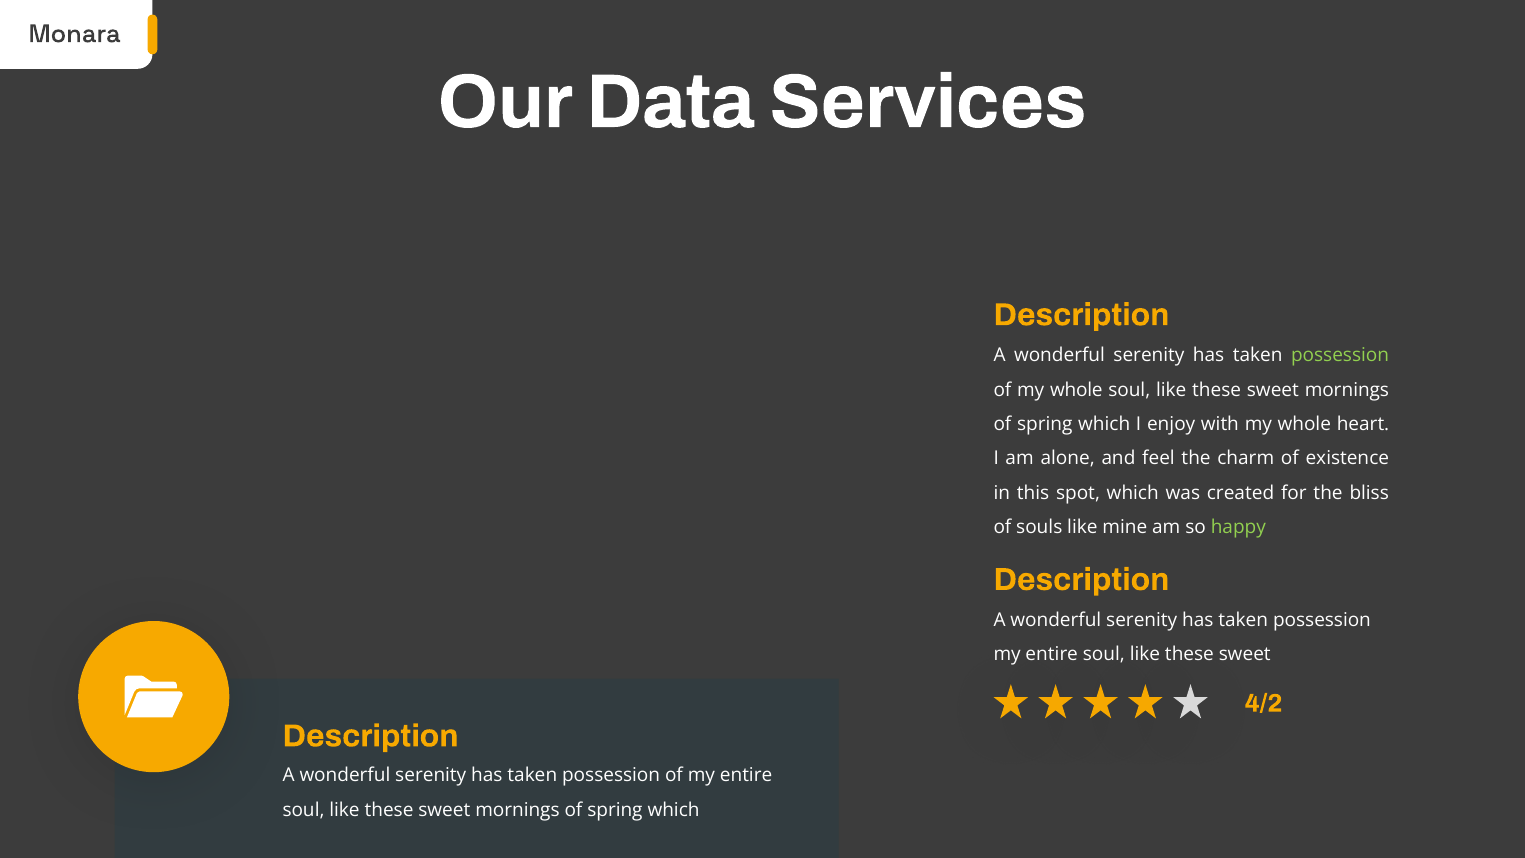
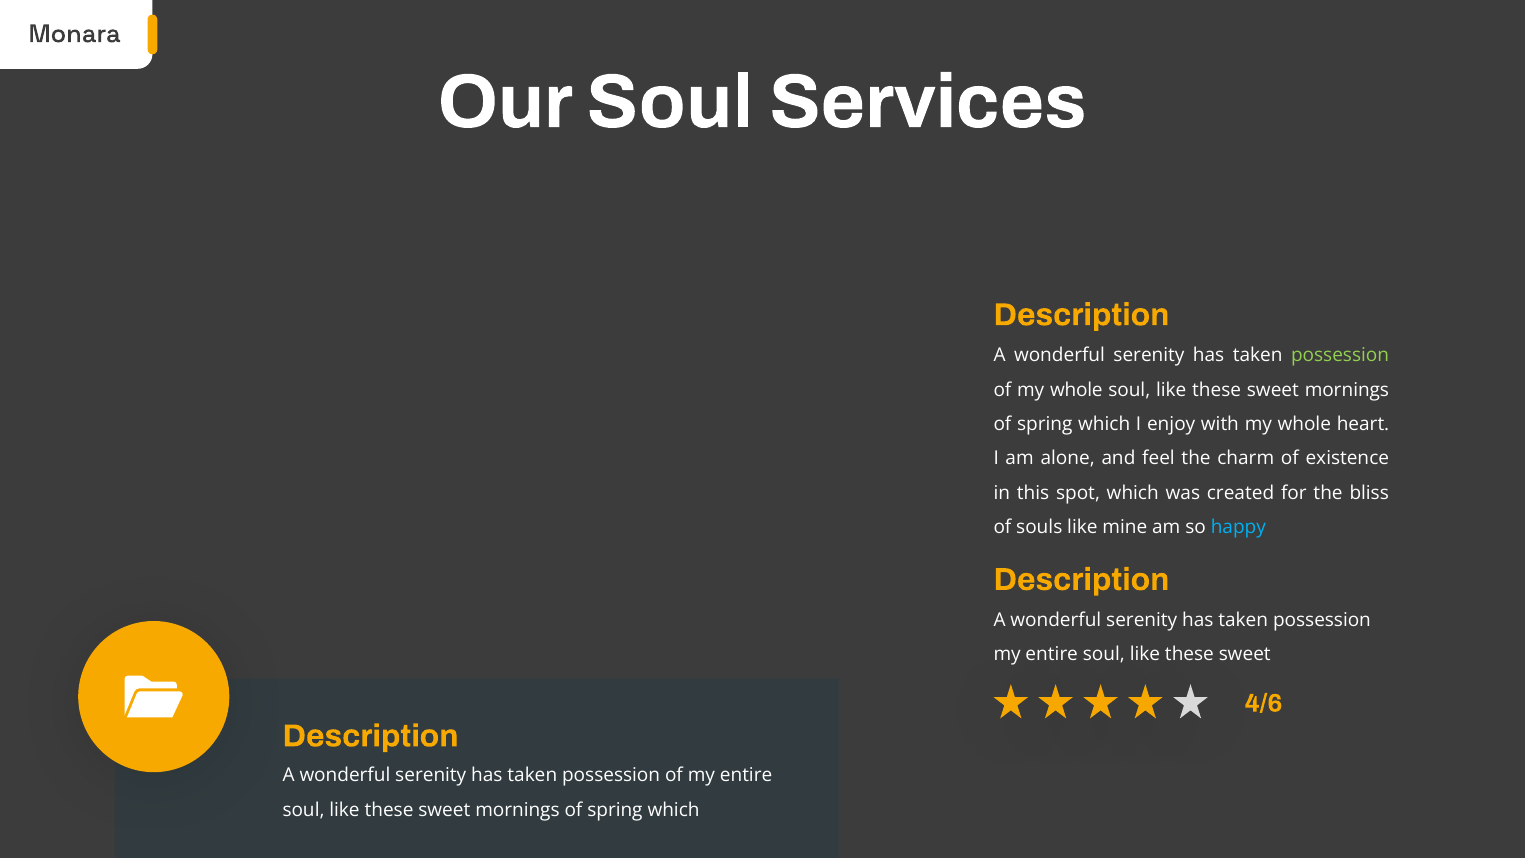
Our Data: Data -> Soul
happy colour: light green -> light blue
4/2: 4/2 -> 4/6
